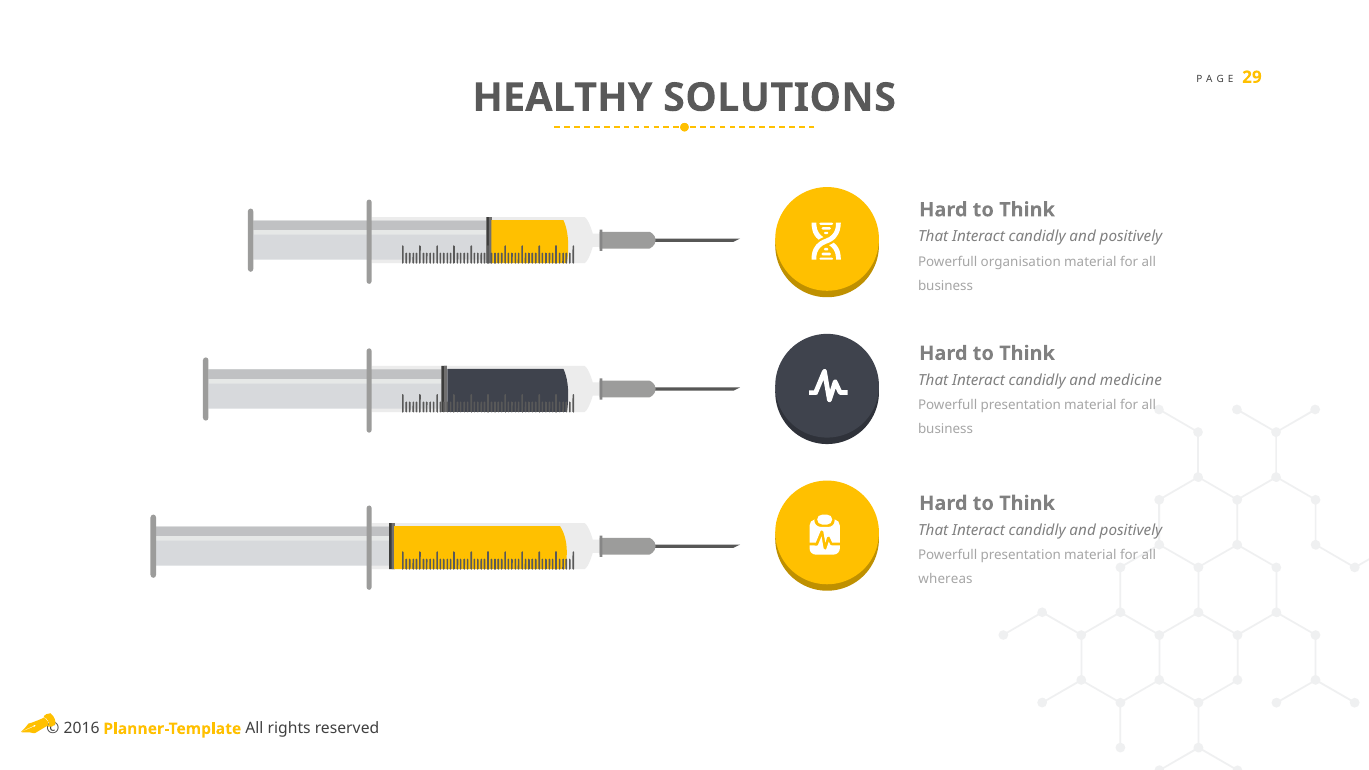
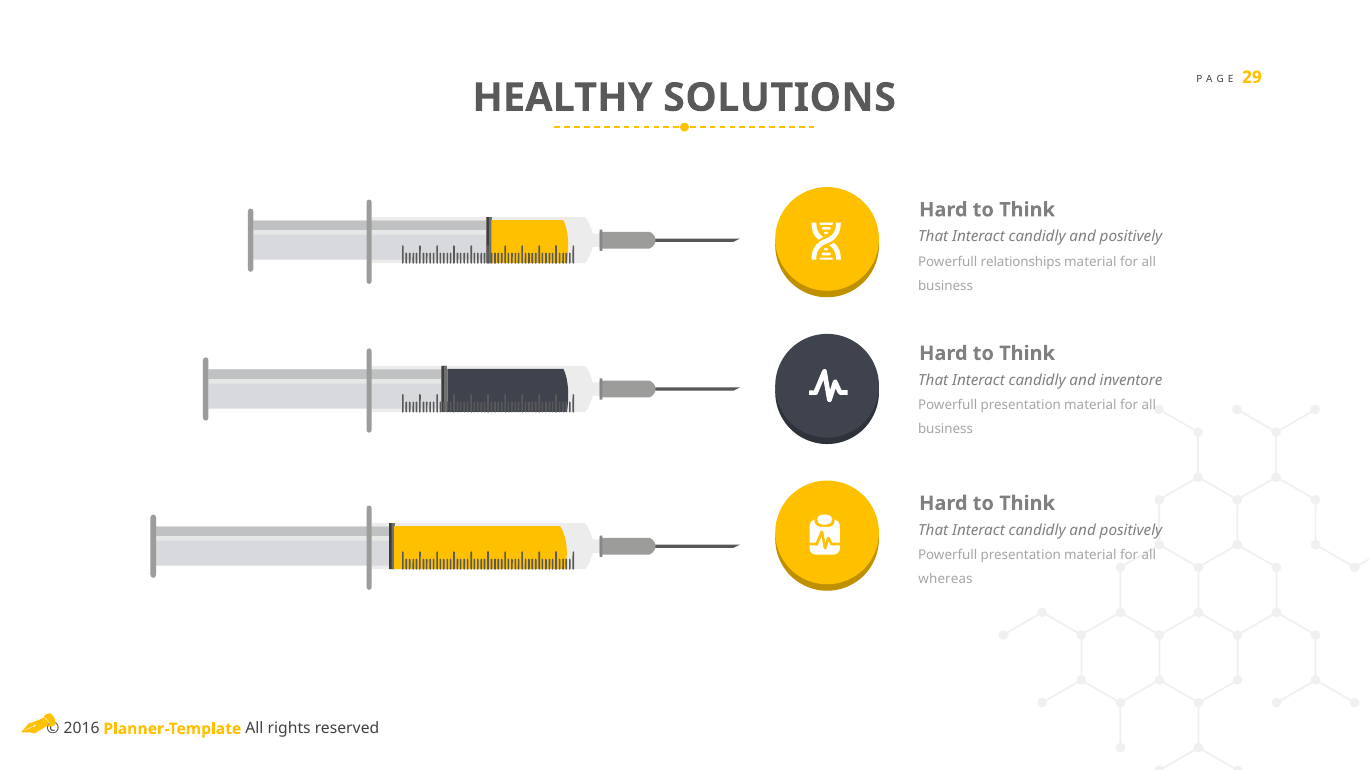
organisation: organisation -> relationships
medicine: medicine -> inventore
